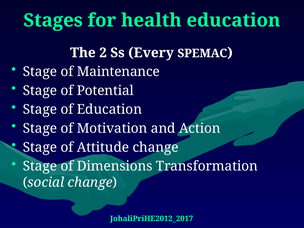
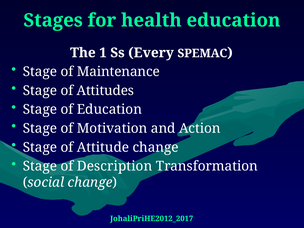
2: 2 -> 1
Potential: Potential -> Attitudes
Dimensions: Dimensions -> Description
